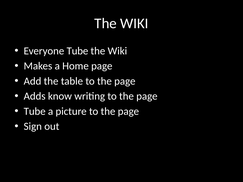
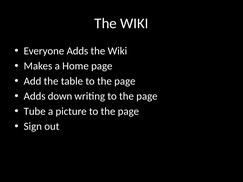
Everyone Tube: Tube -> Adds
know: know -> down
